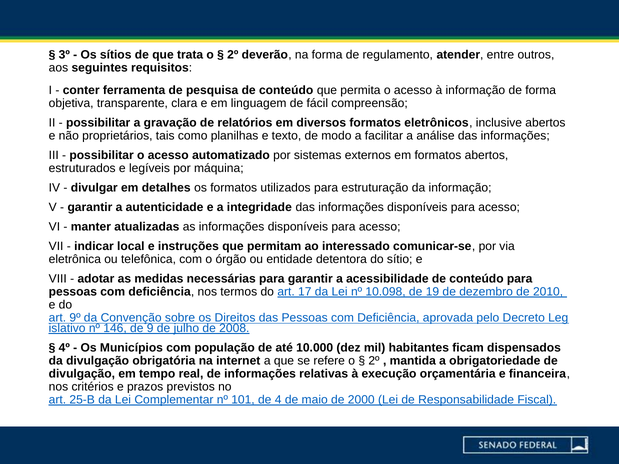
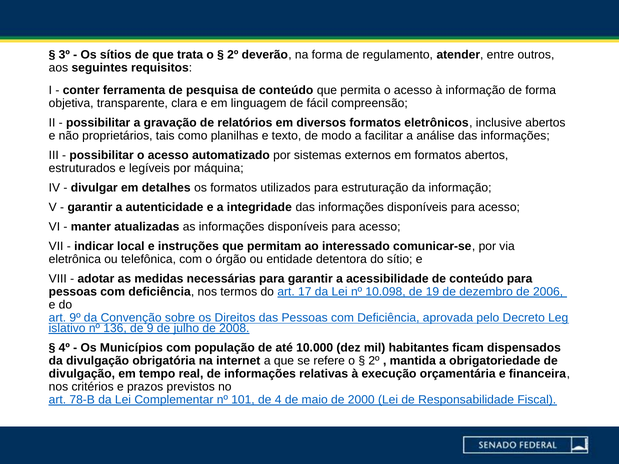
2010: 2010 -> 2006
146: 146 -> 136
25-B: 25-B -> 78-B
